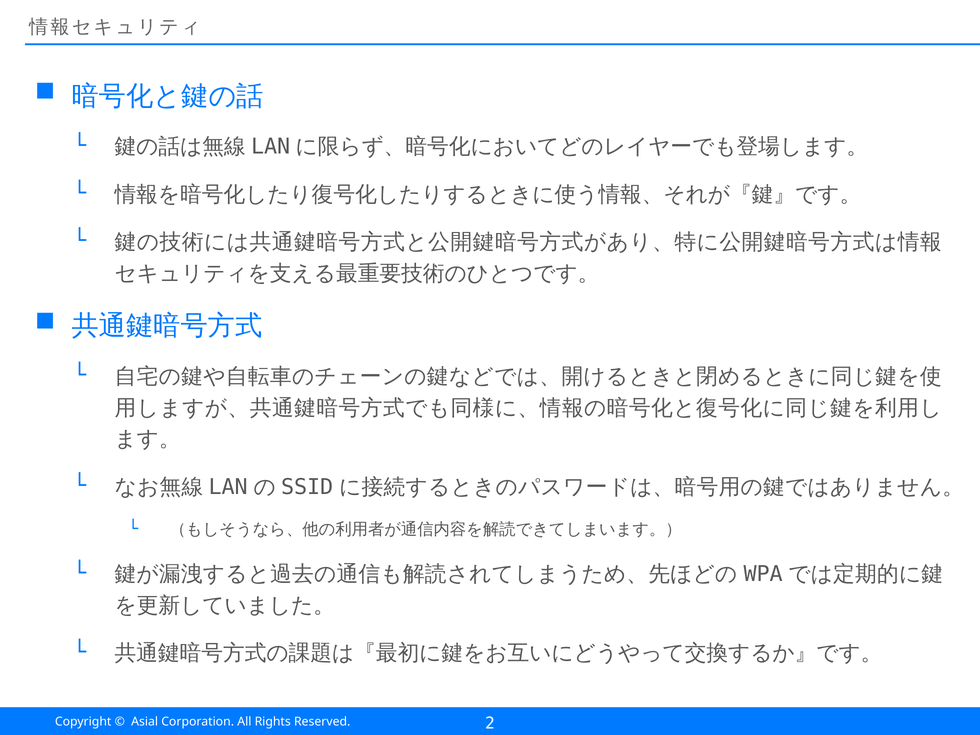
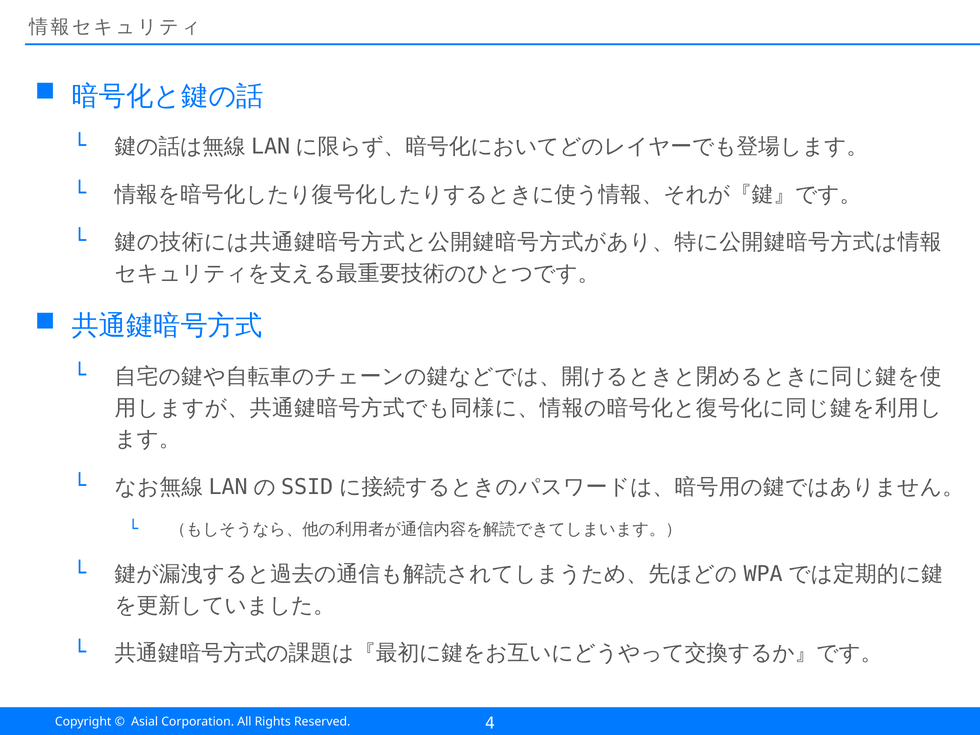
2: 2 -> 4
